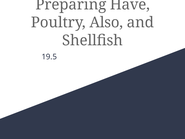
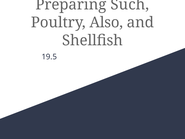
Have: Have -> Such
